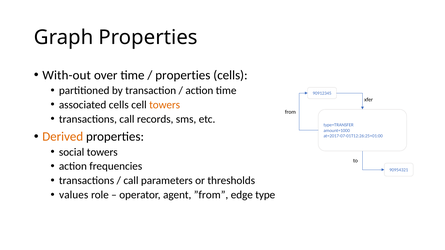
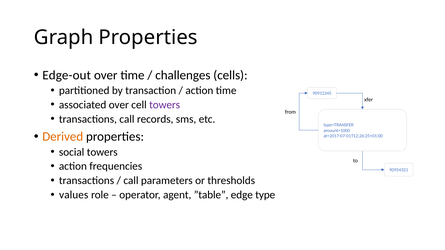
With-out: With-out -> Edge-out
properties at (183, 75): properties -> challenges
associated cells: cells -> over
towers at (165, 105) colour: orange -> purple
”from: ”from -> ”table
